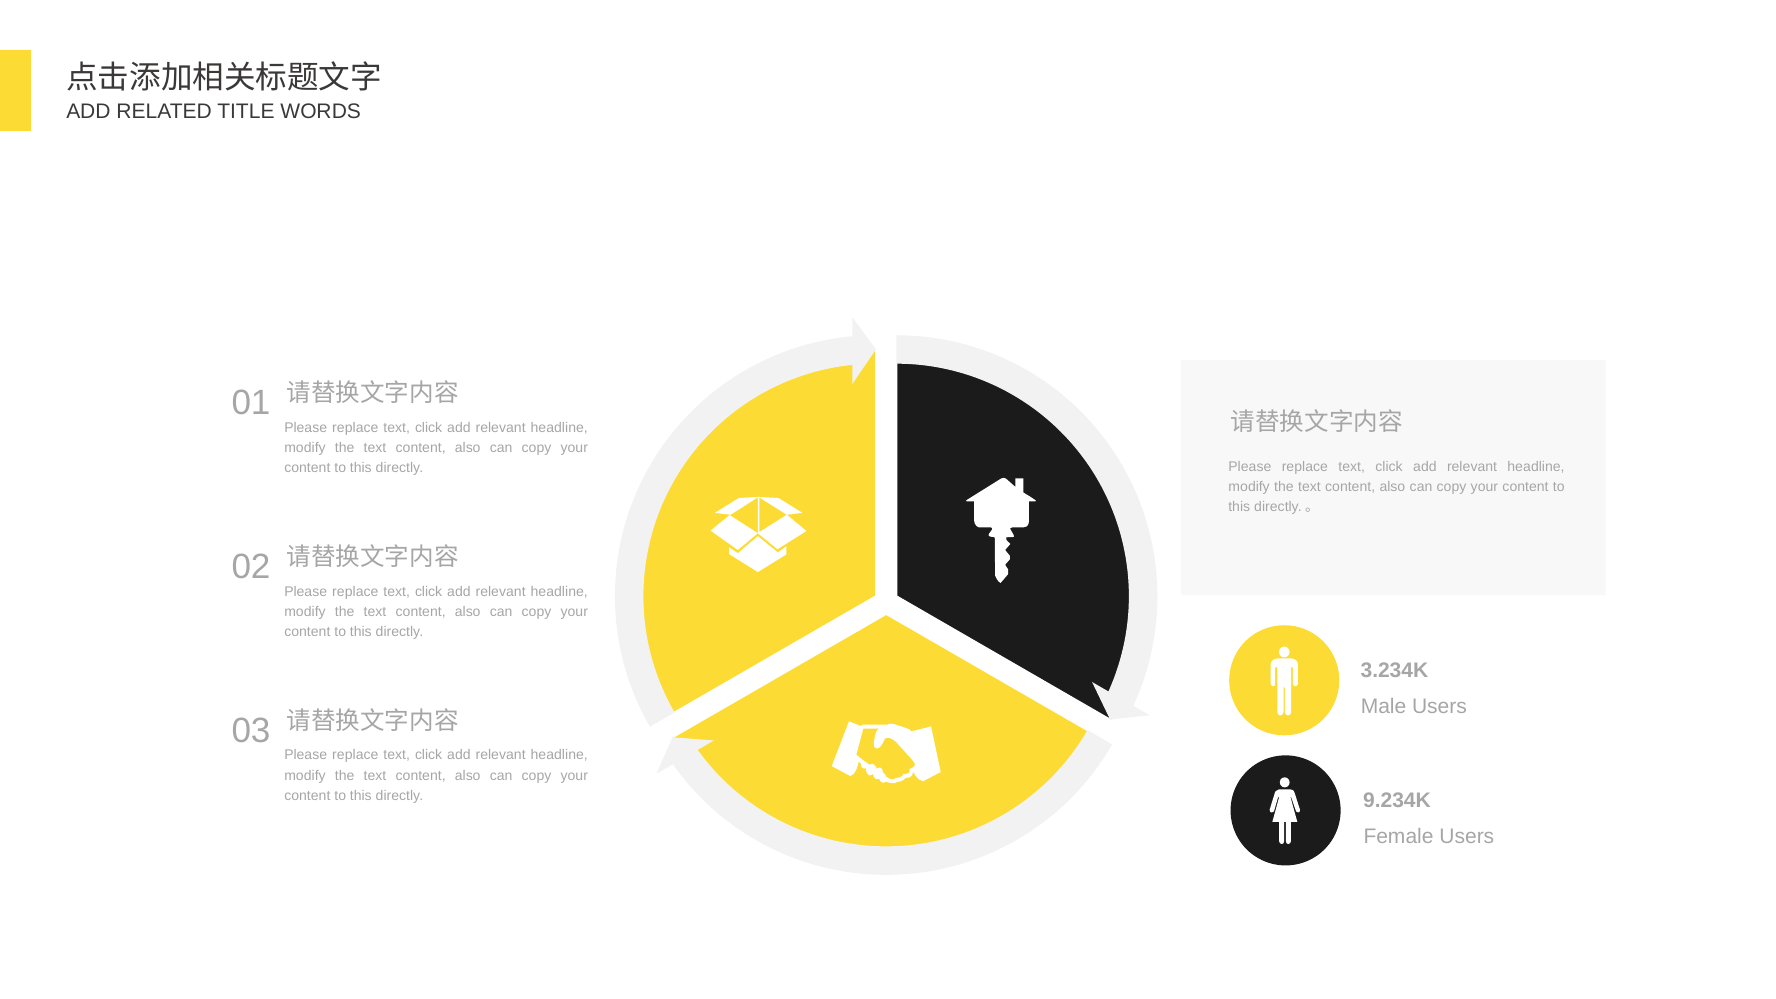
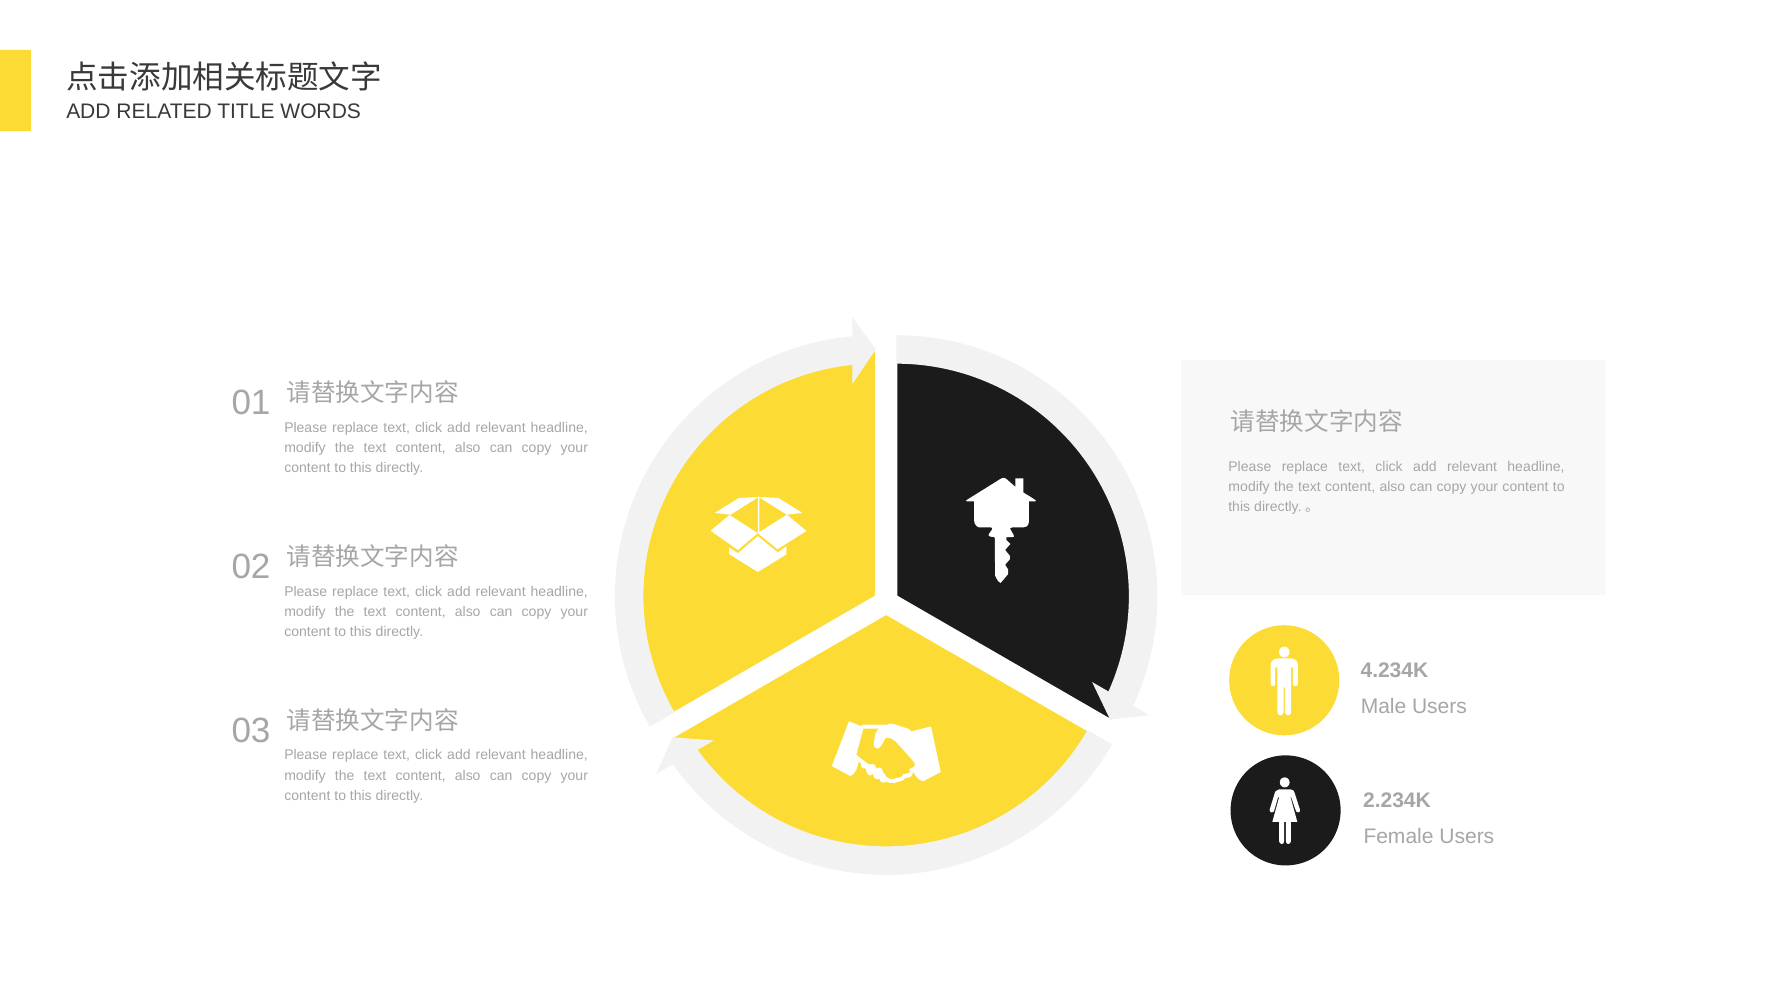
3.234K: 3.234K -> 4.234K
9.234K: 9.234K -> 2.234K
